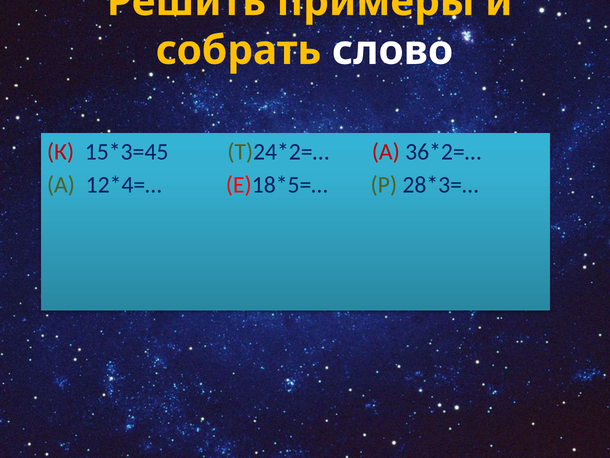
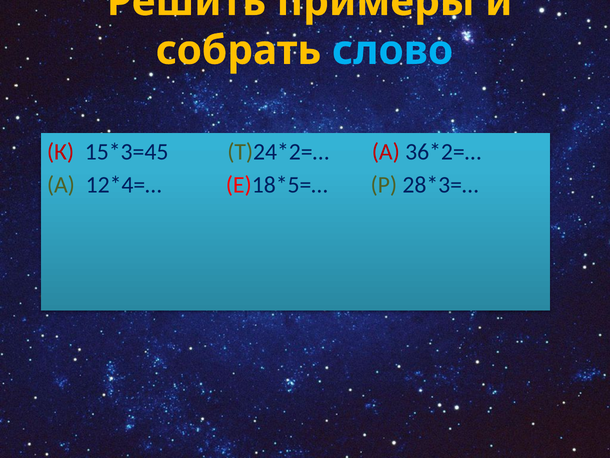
слово colour: white -> light blue
